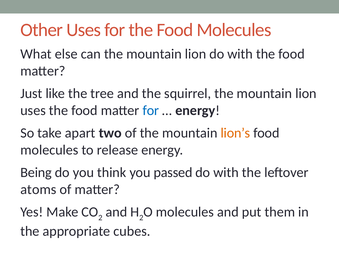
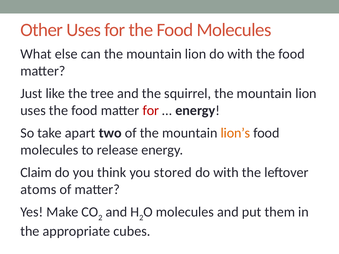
for at (151, 111) colour: blue -> red
Being: Being -> Claim
passed: passed -> stored
